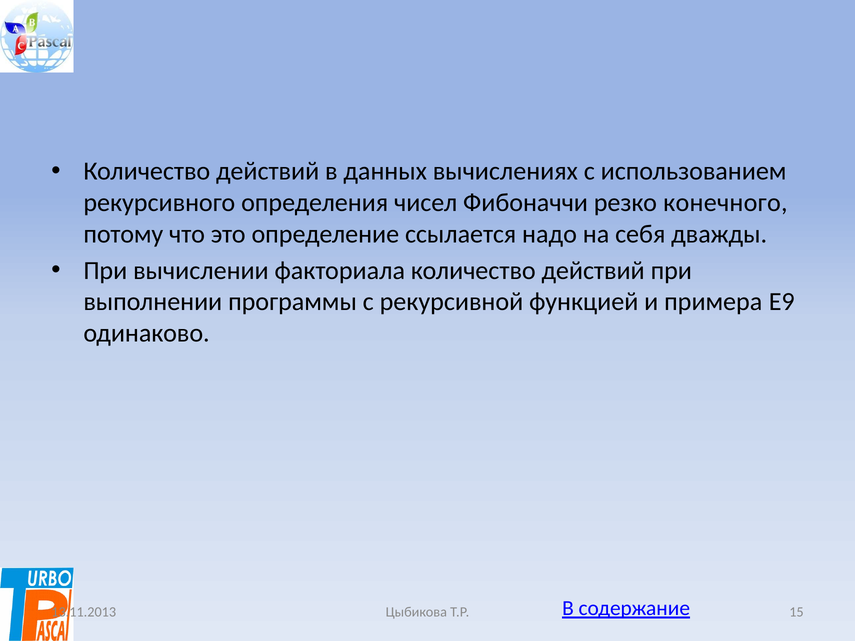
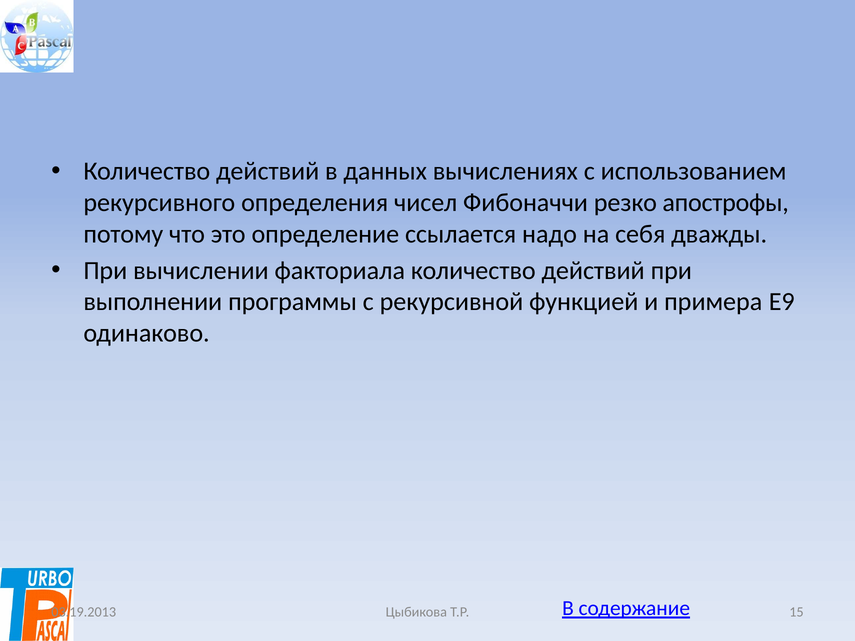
конечного: конечного -> апострофы
13.11.2013: 13.11.2013 -> 03.19.2013
